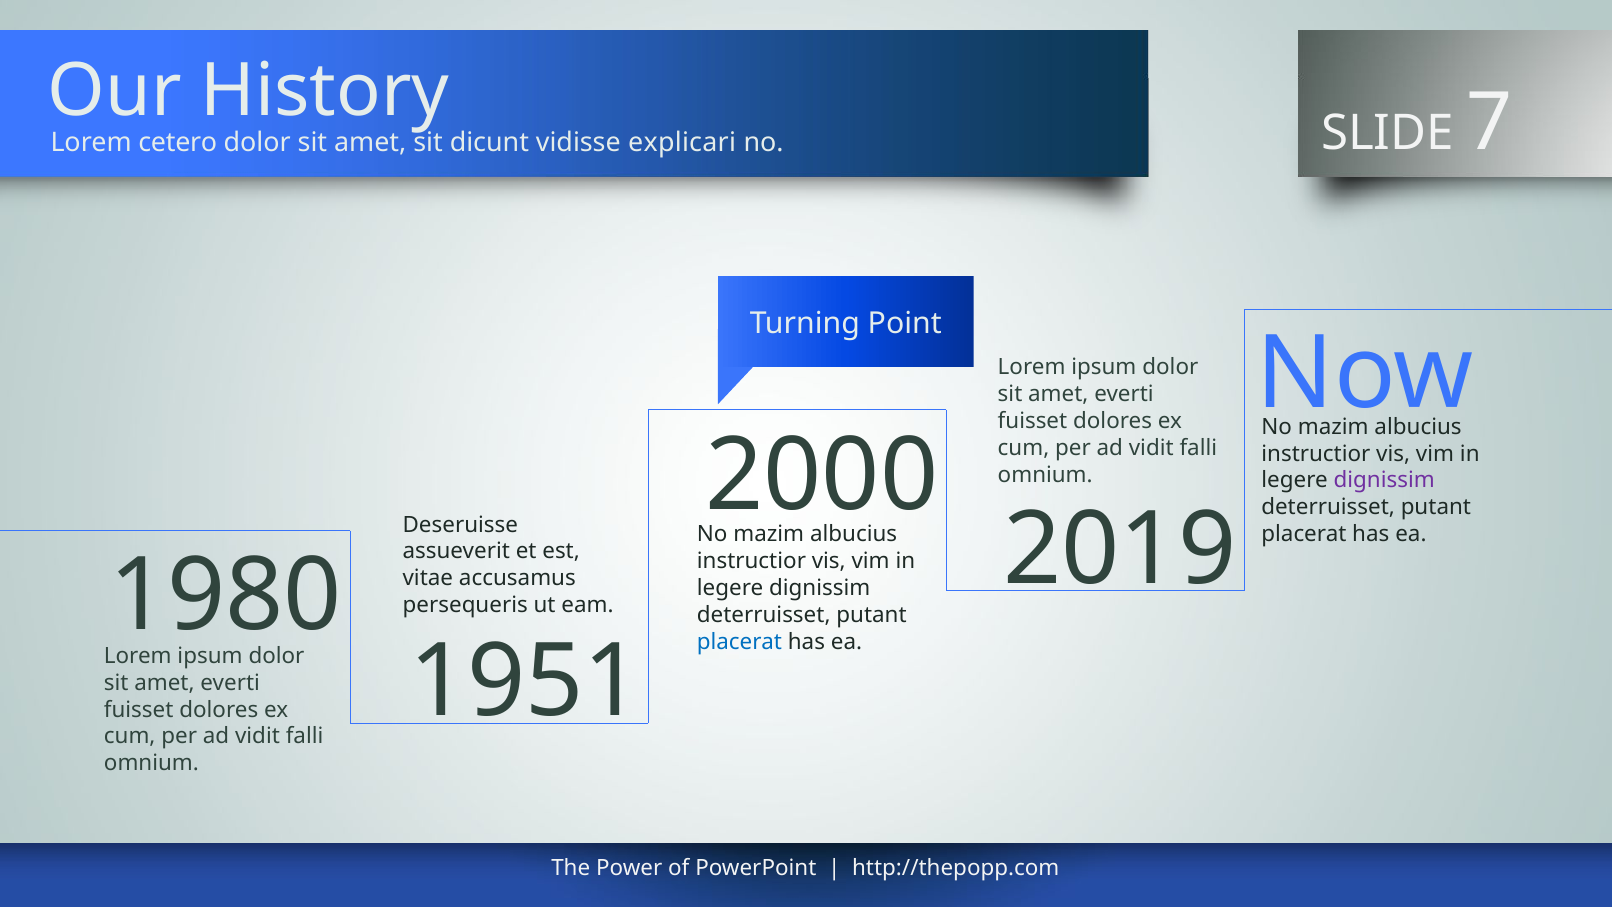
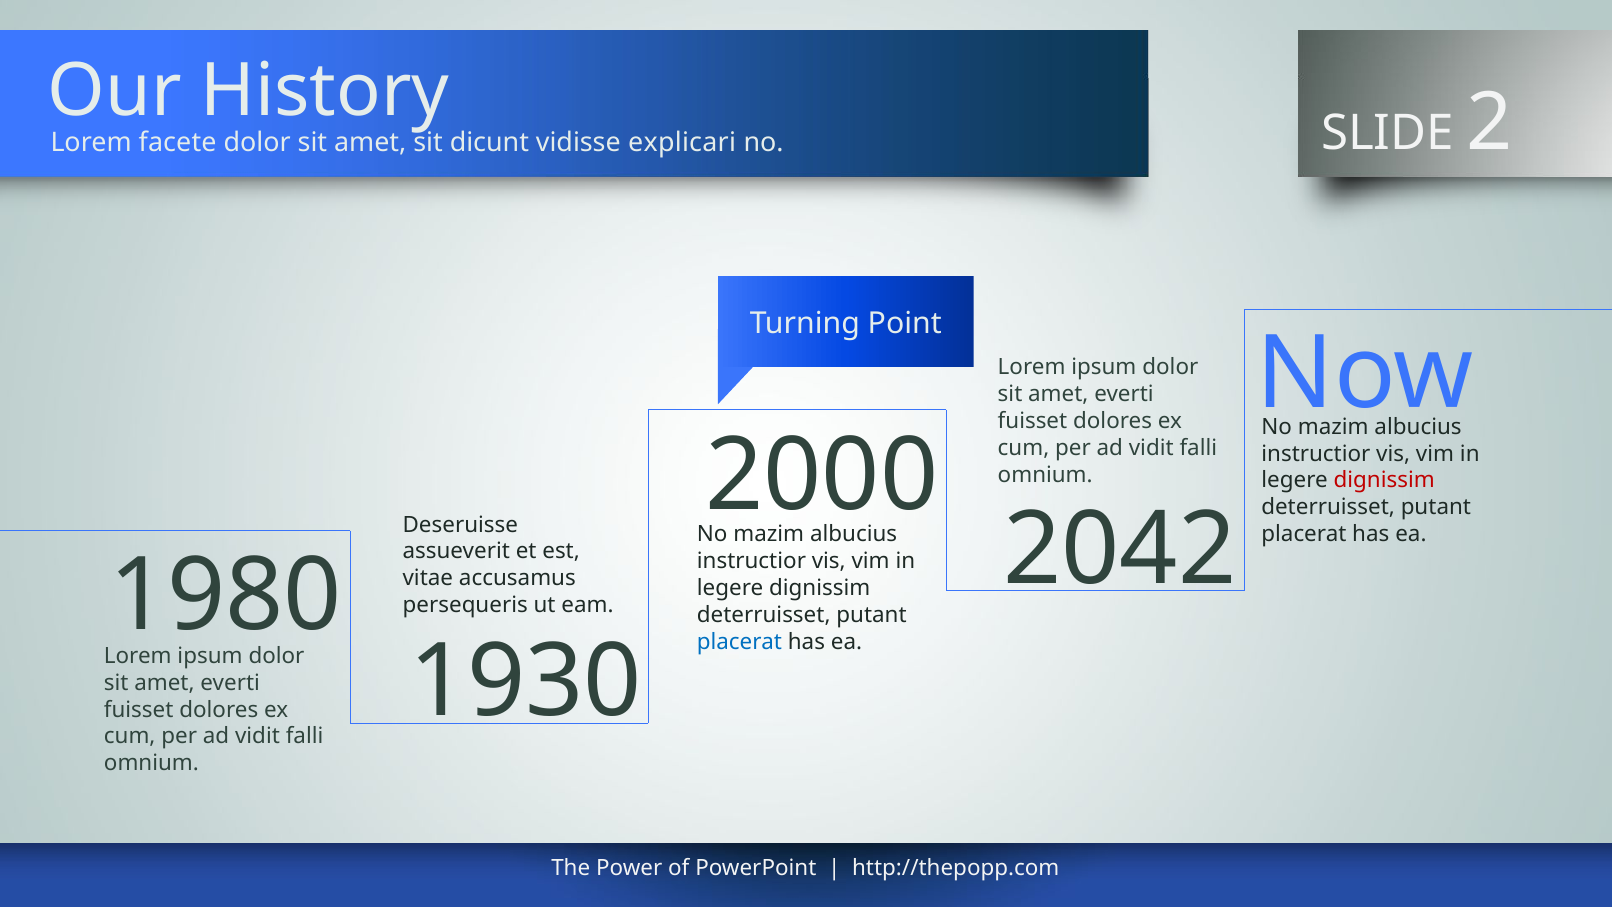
7: 7 -> 2
cetero: cetero -> facete
dignissim at (1384, 480) colour: purple -> red
2019: 2019 -> 2042
1951: 1951 -> 1930
